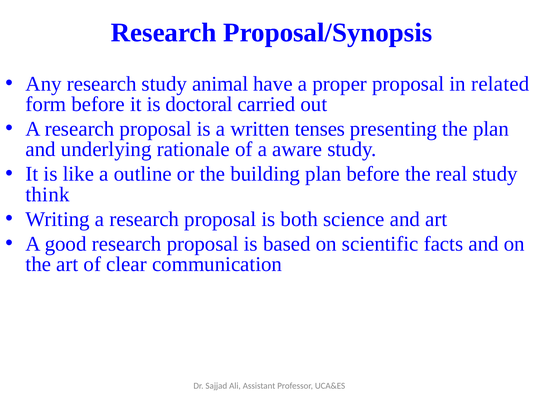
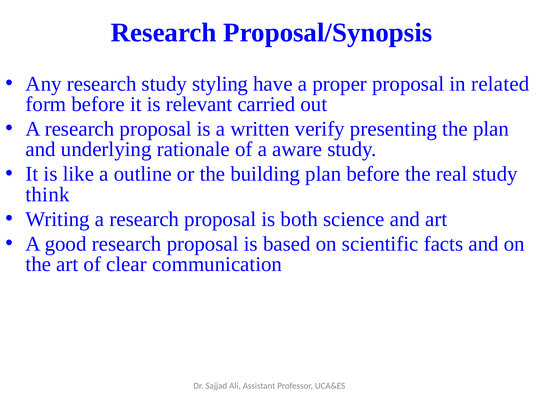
animal: animal -> styling
doctoral: doctoral -> relevant
tenses: tenses -> verify
